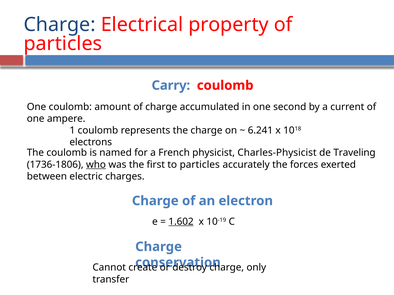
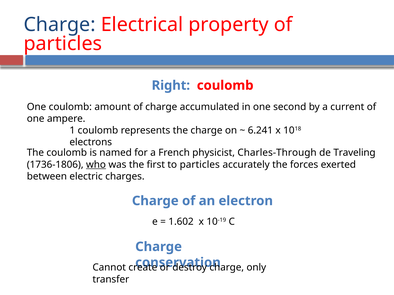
Carry: Carry -> Right
Charles-Physicist: Charles-Physicist -> Charles-Through
1.602 underline: present -> none
